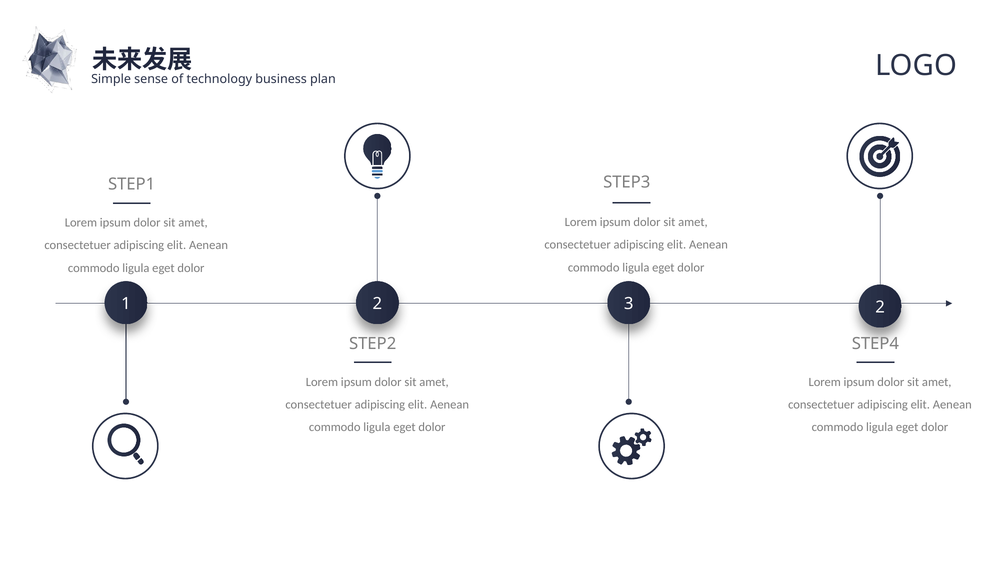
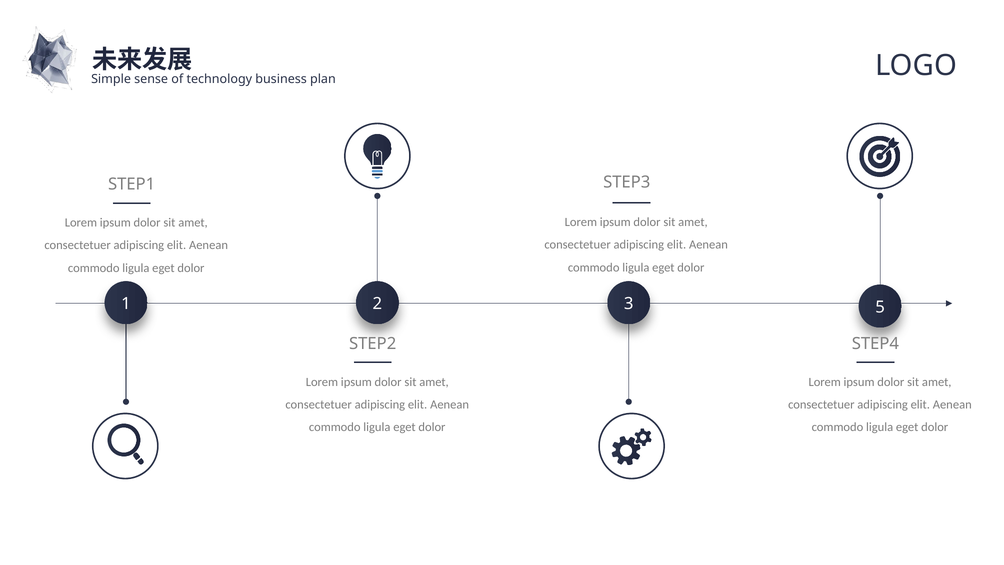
3 2: 2 -> 5
